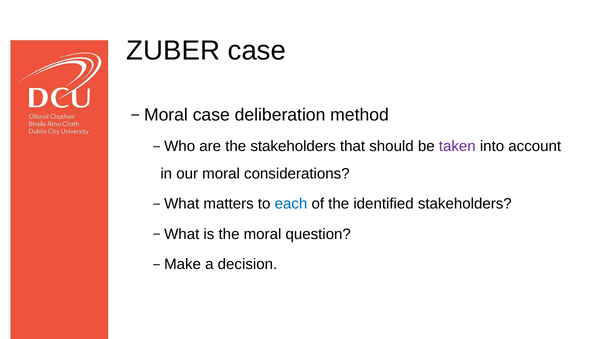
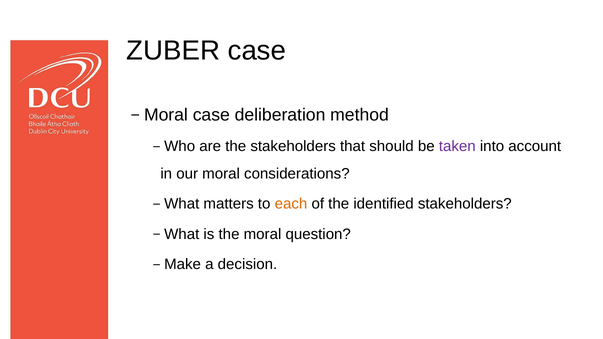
each colour: blue -> orange
